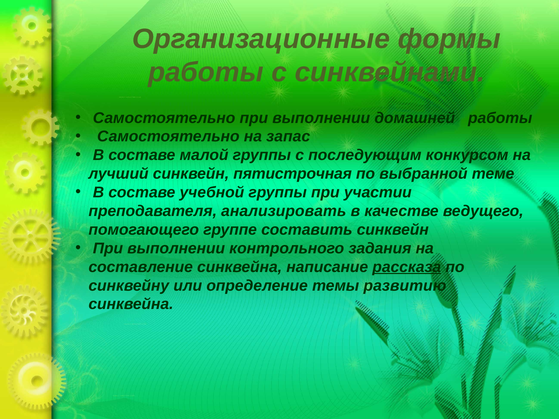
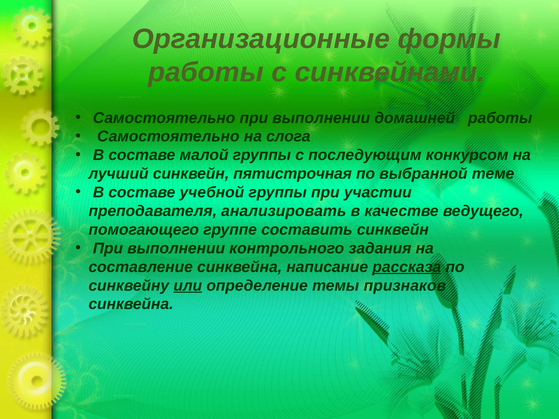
запас: запас -> слога
или underline: none -> present
развитию: развитию -> признаков
